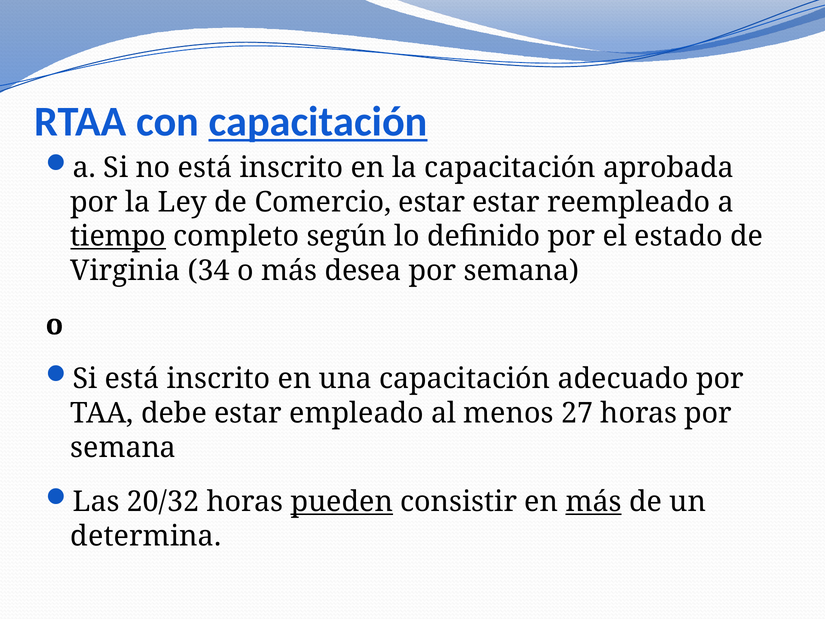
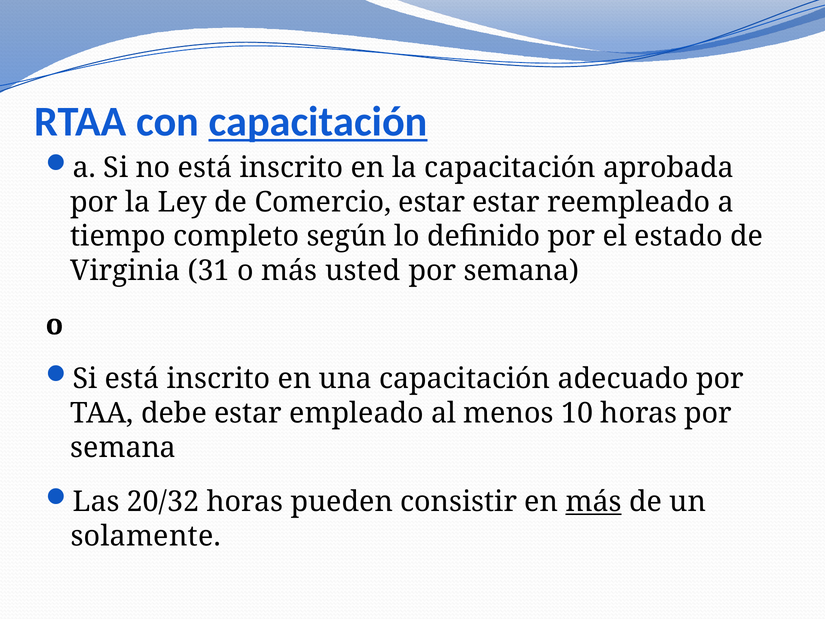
tiempo underline: present -> none
34: 34 -> 31
desea: desea -> usted
27: 27 -> 10
pueden underline: present -> none
determina: determina -> solamente
